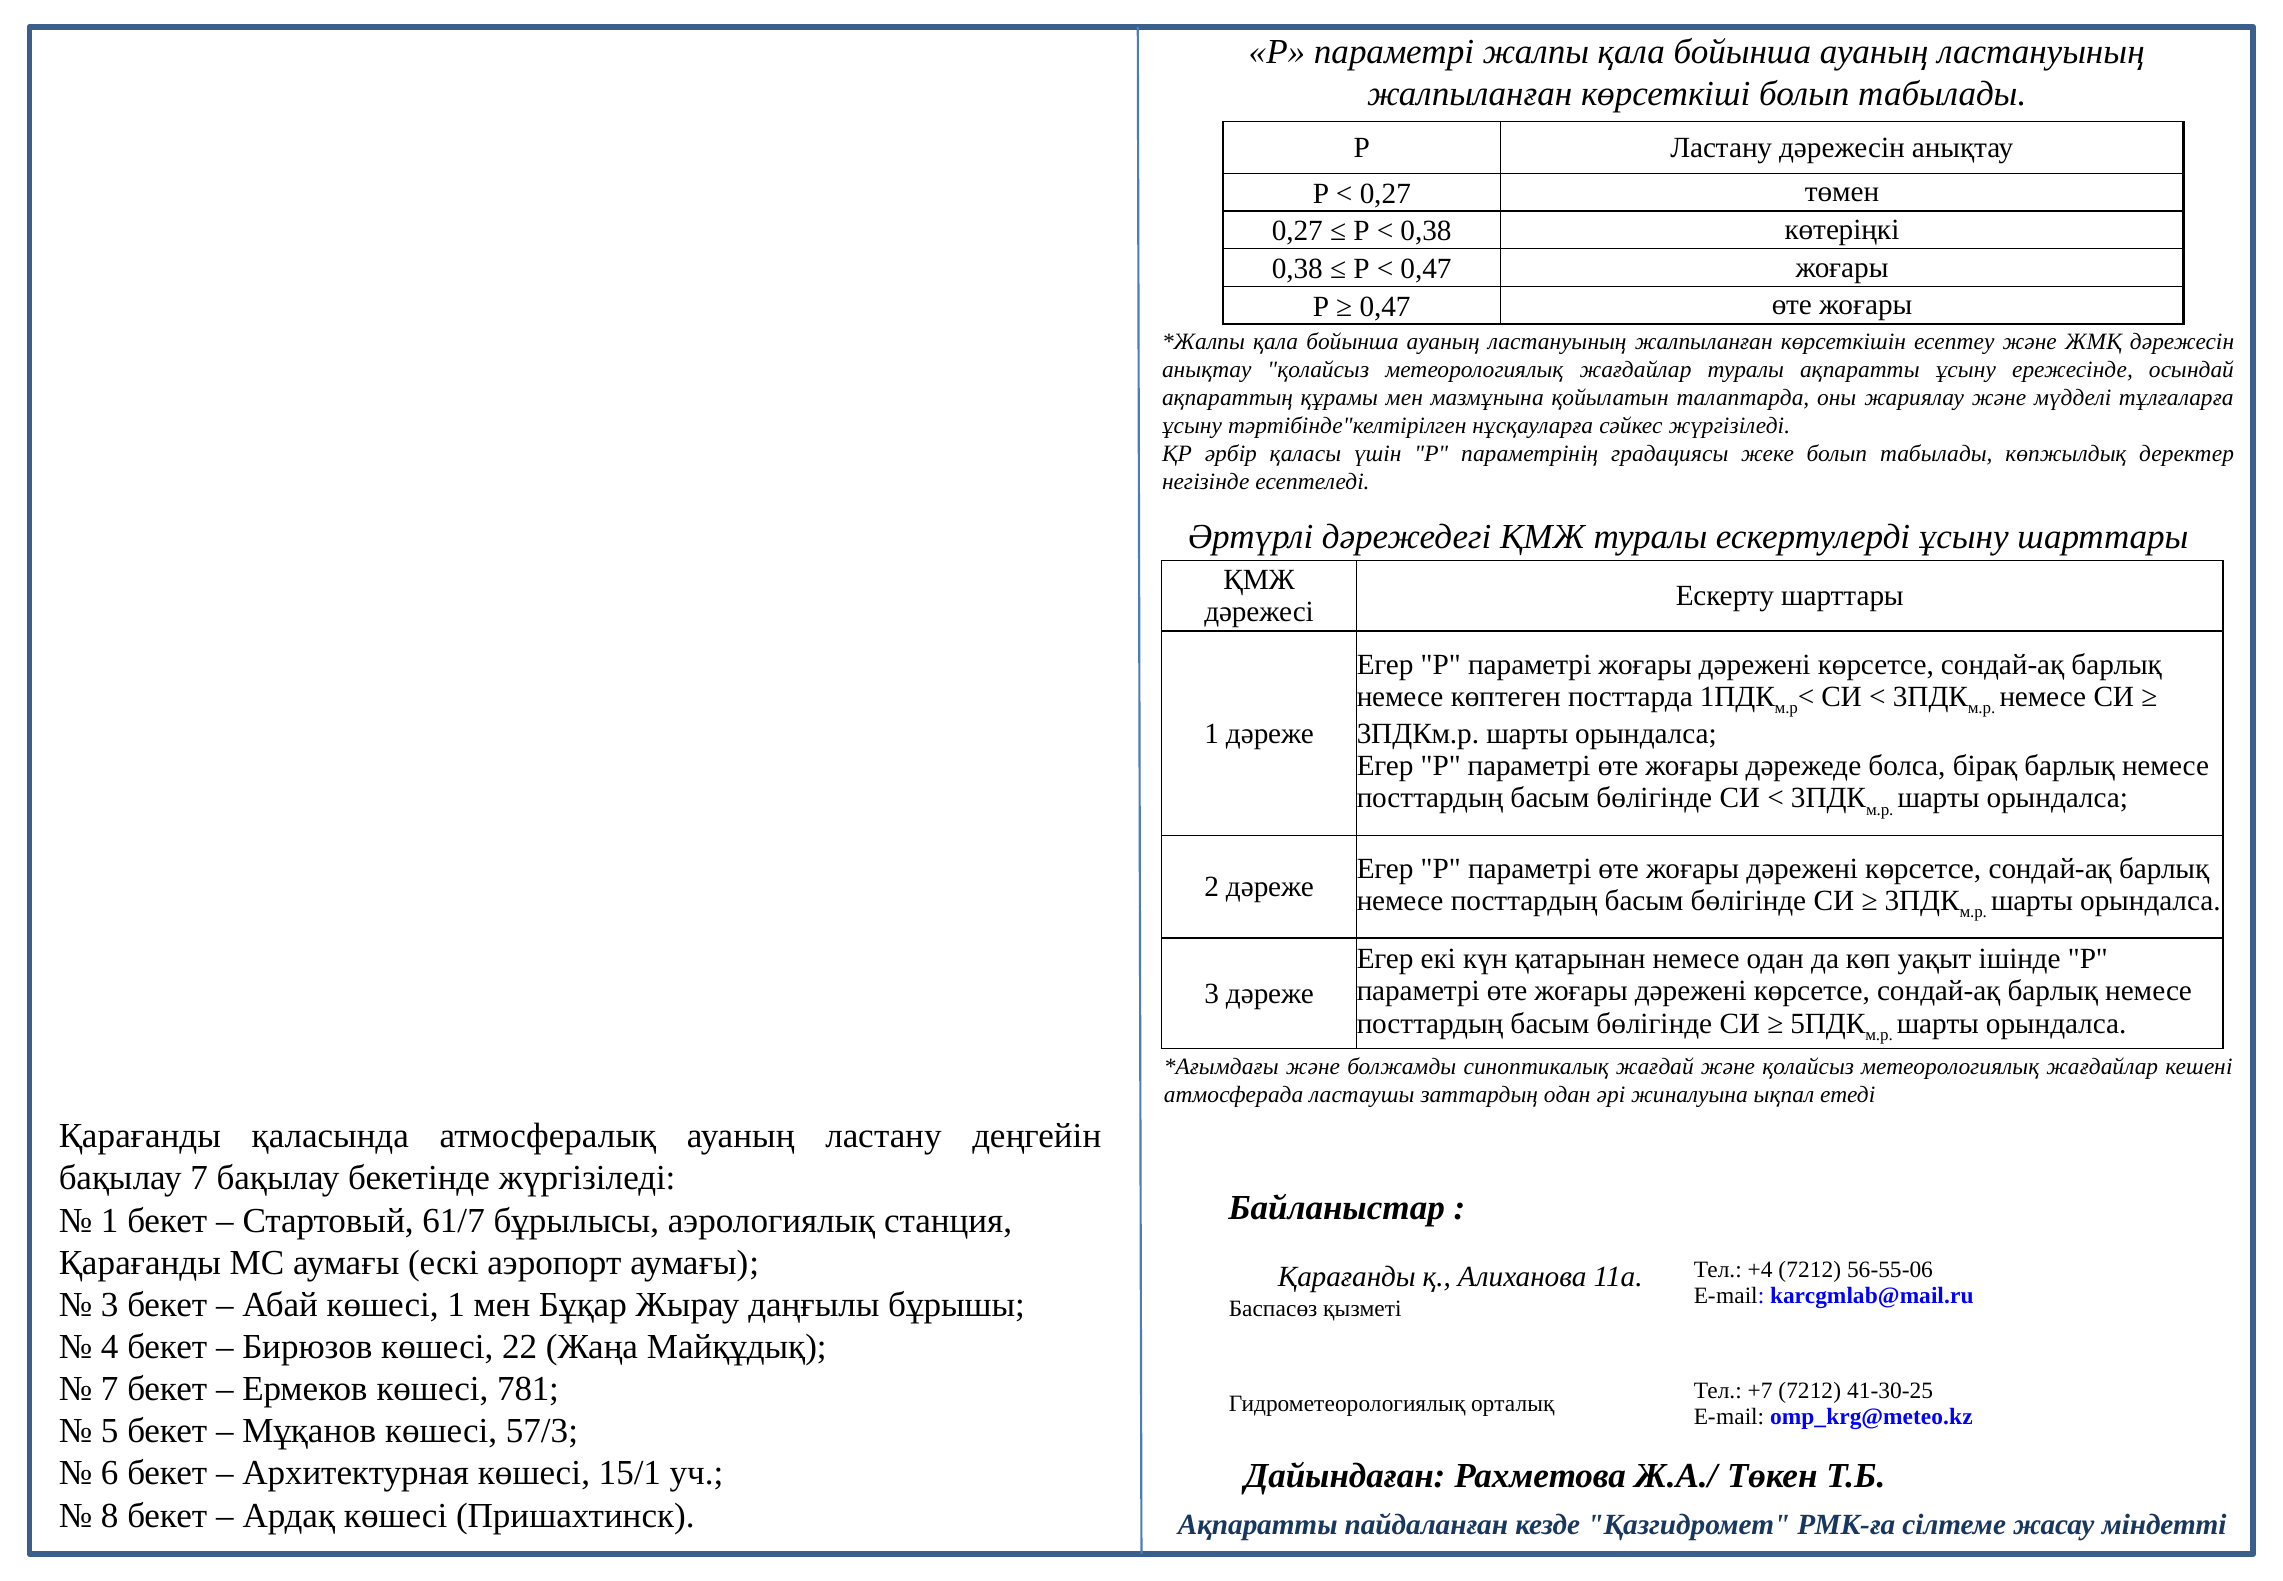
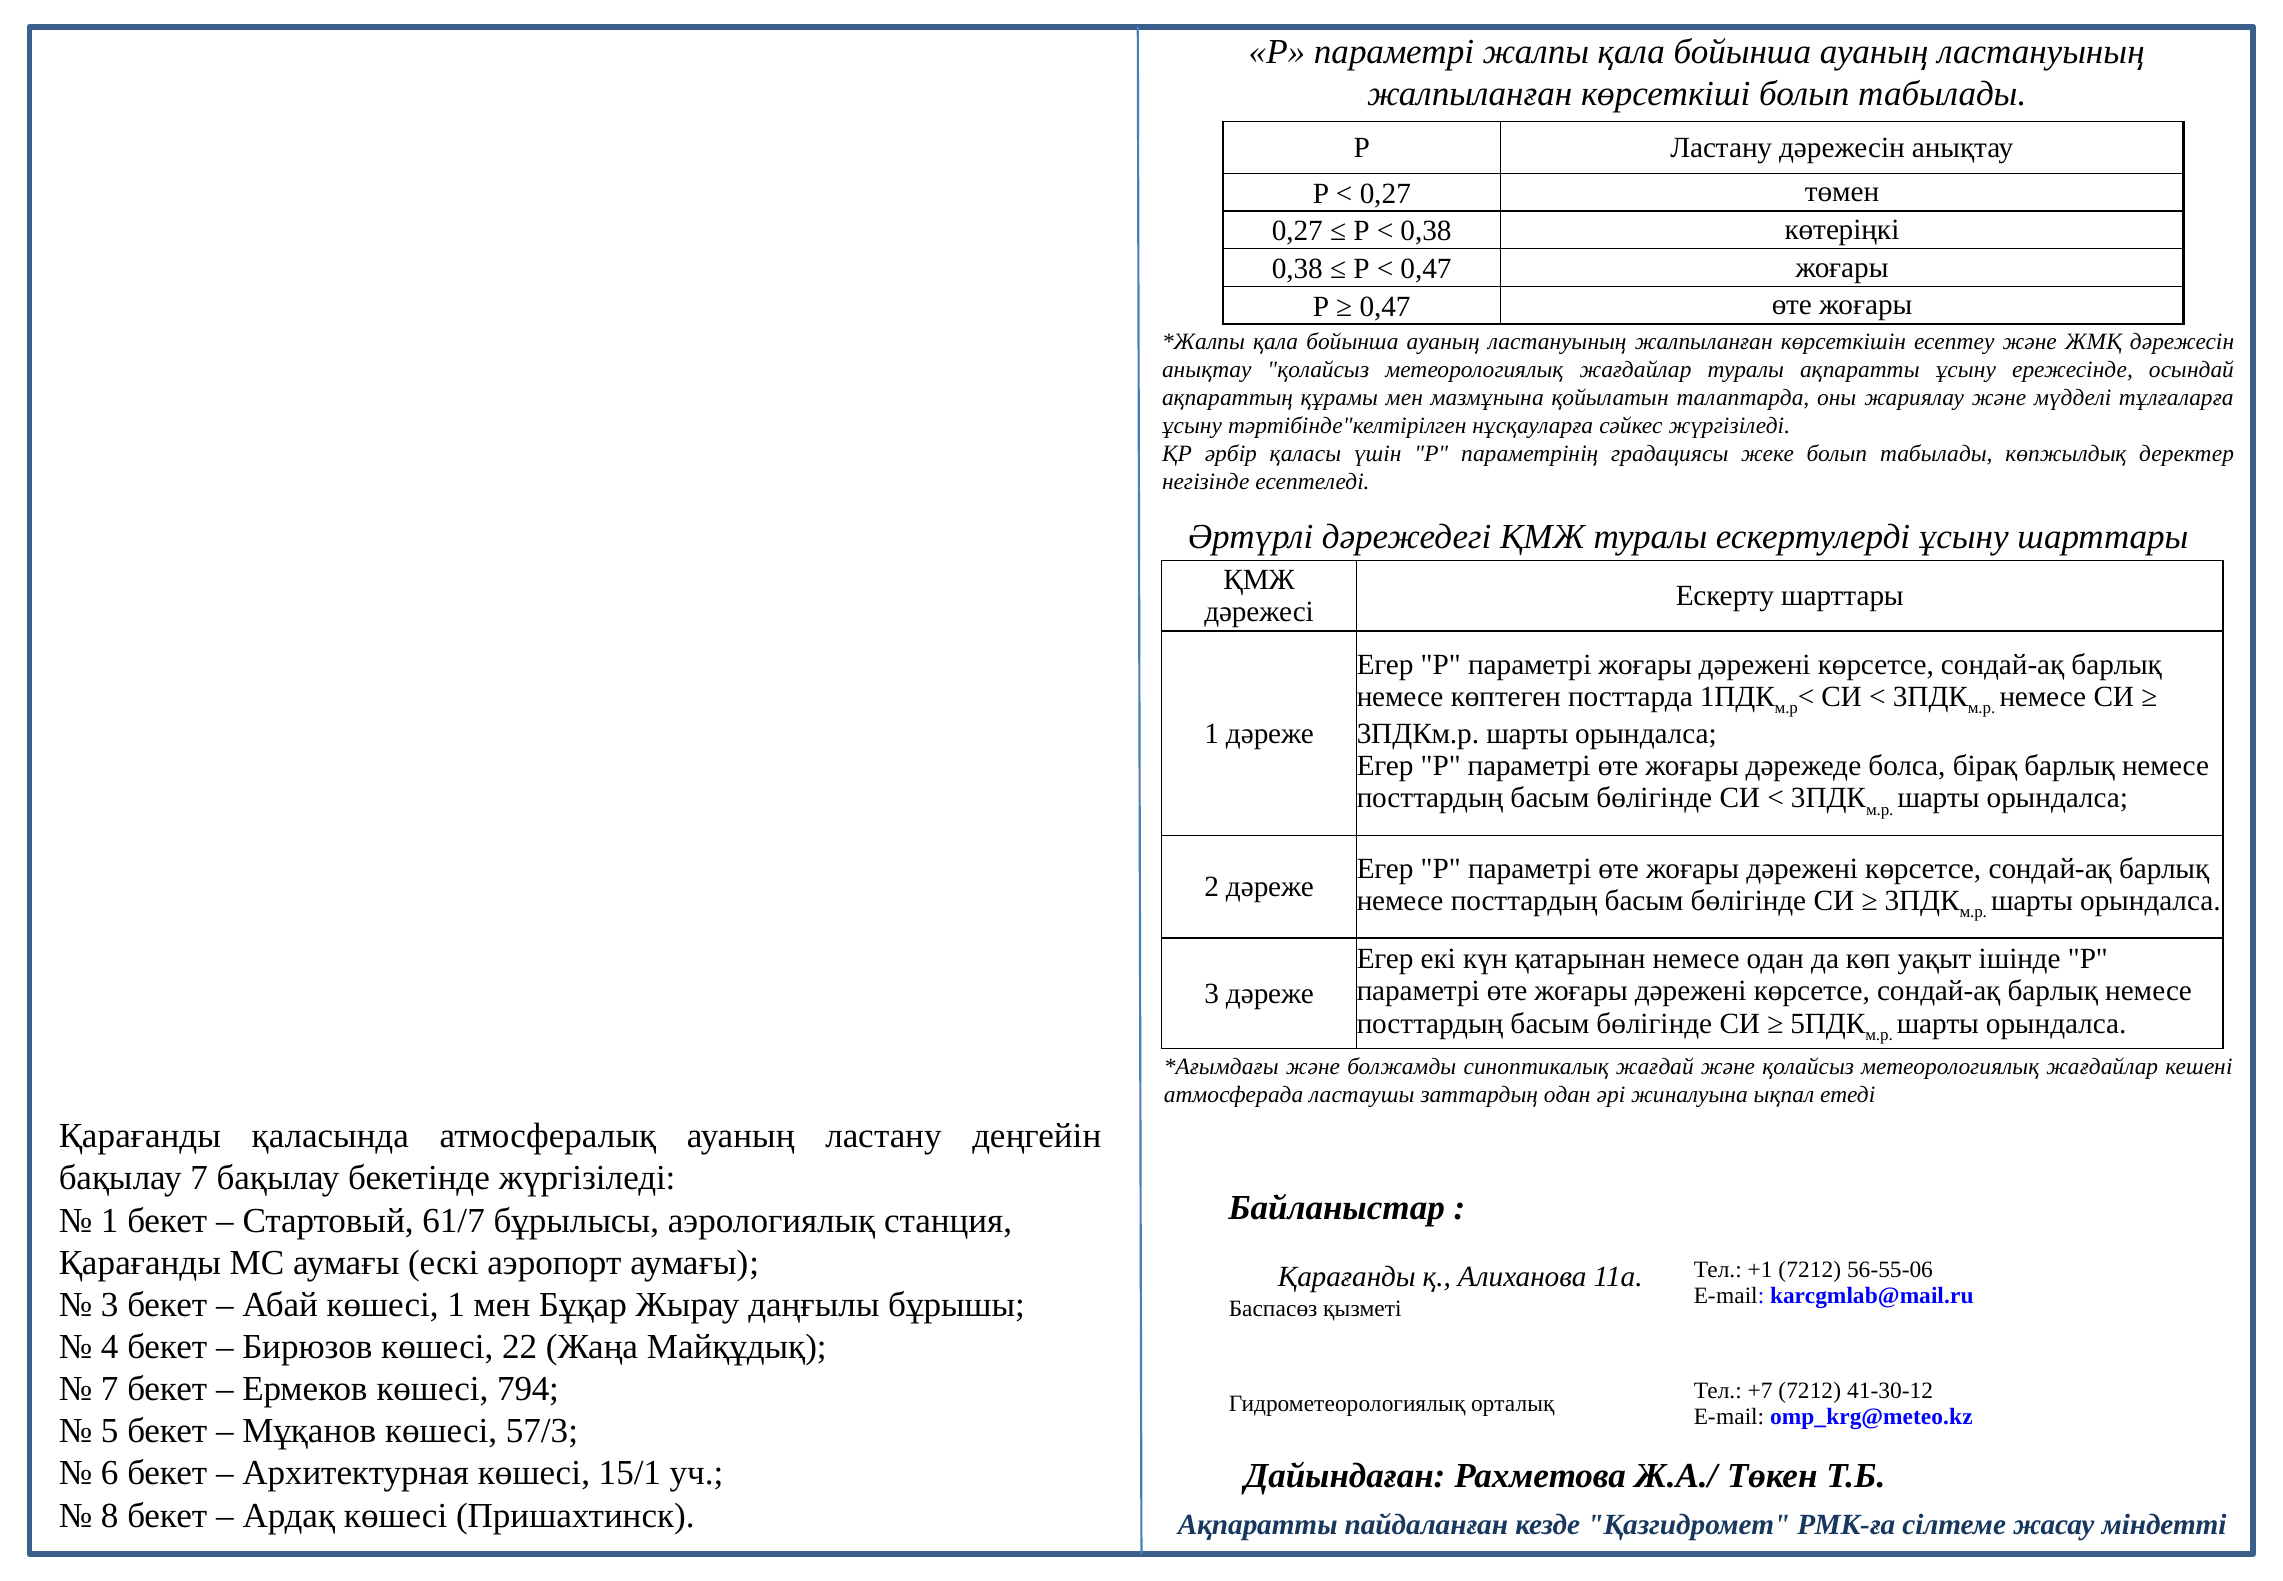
+4: +4 -> +1
781: 781 -> 794
41-30-25: 41-30-25 -> 41-30-12
